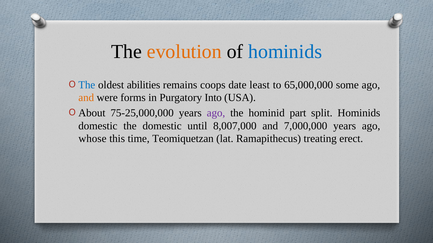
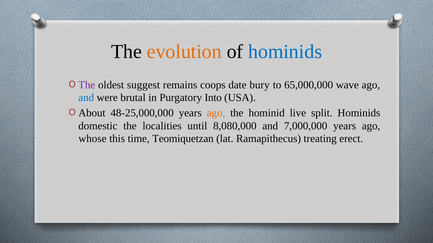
The at (87, 85) colour: blue -> purple
abilities: abilities -> suggest
least: least -> bury
some: some -> wave
and at (86, 98) colour: orange -> blue
forms: forms -> brutal
75-25,000,000: 75-25,000,000 -> 48-25,000,000
ago at (216, 113) colour: purple -> orange
part: part -> live
the domestic: domestic -> localities
8,007,000: 8,007,000 -> 8,080,000
